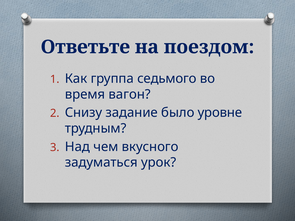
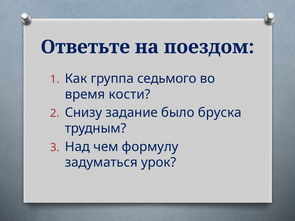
вагон: вагон -> кости
уровне: уровне -> бруска
вкусного: вкусного -> формулу
